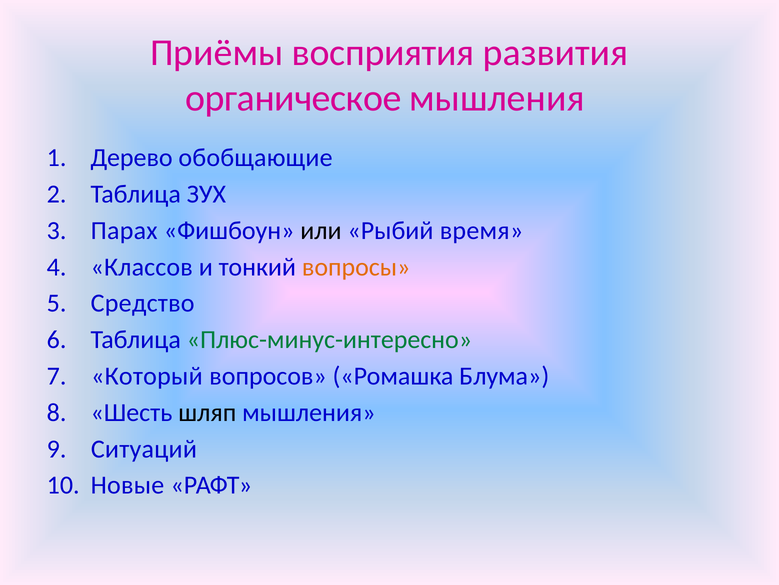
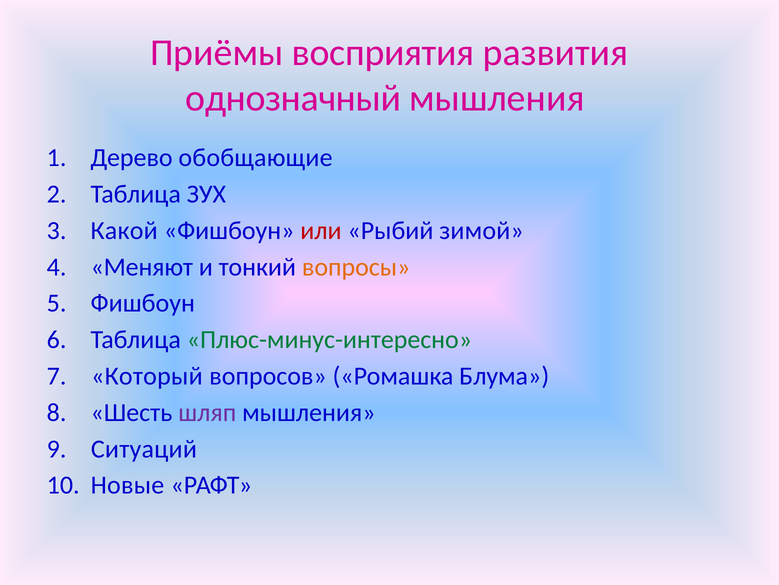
органическое: органическое -> однозначный
Парах: Парах -> Какой
или colour: black -> red
время: время -> зимой
Классов: Классов -> Меняют
Средство at (143, 303): Средство -> Фишбоун
шляп colour: black -> purple
